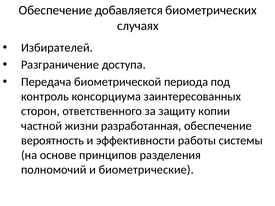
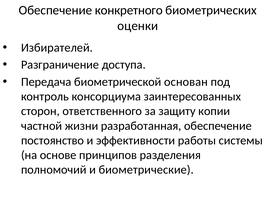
добавляется: добавляется -> конкретного
случаях: случаях -> оценки
периода: периода -> основан
вероятность: вероятность -> постоянство
